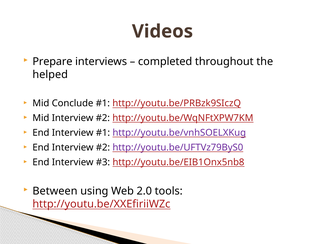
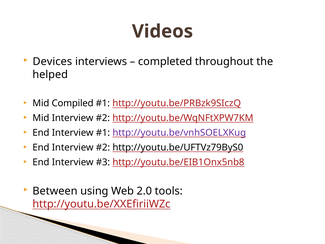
Prepare: Prepare -> Devices
Conclude: Conclude -> Compiled
http://youtu.be/UFTVz79ByS0 colour: purple -> black
